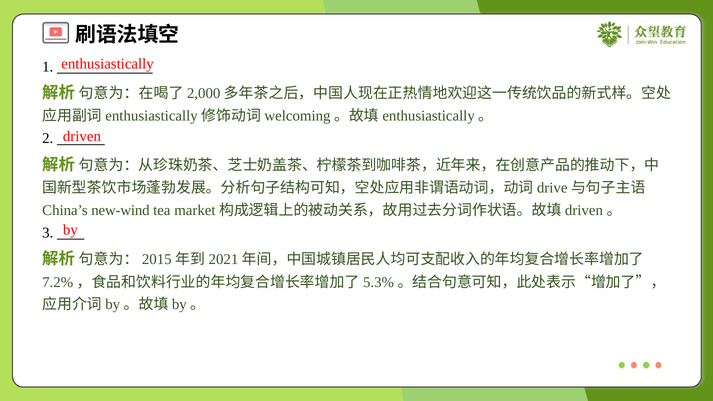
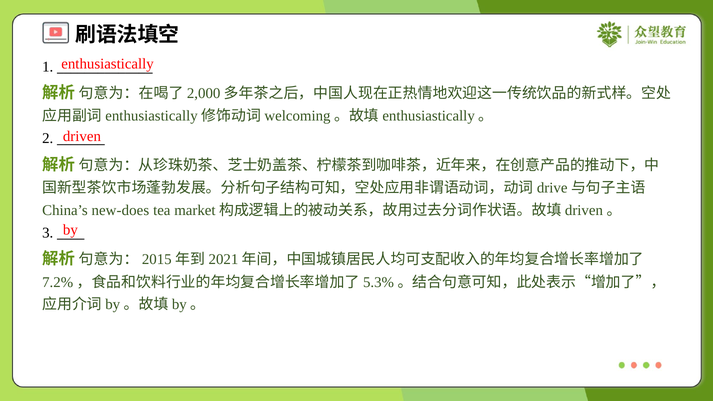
new-wind: new-wind -> new-does
